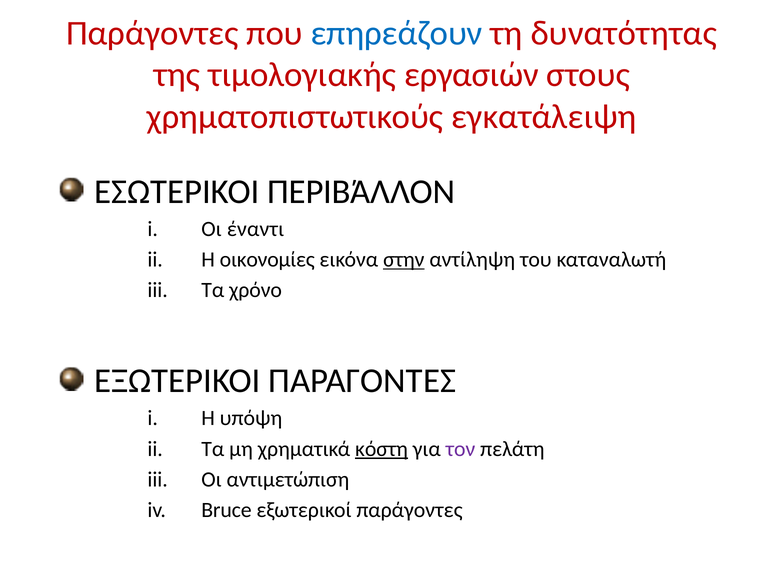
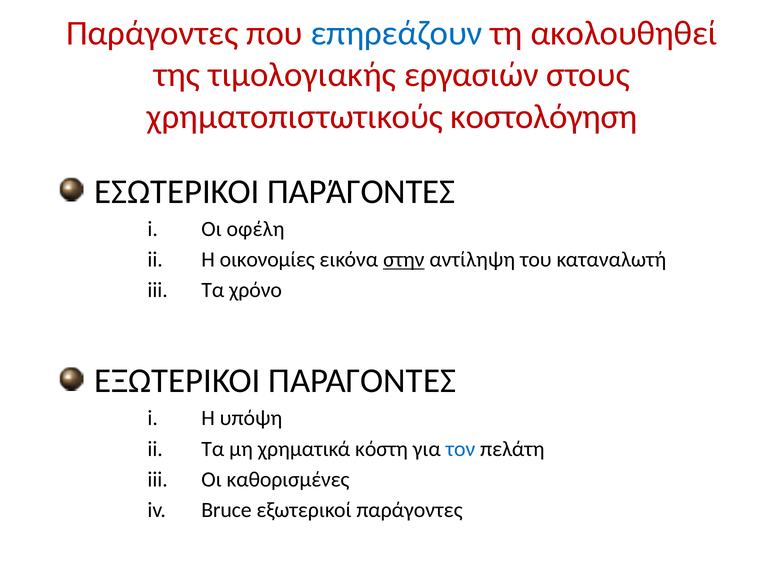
δυνατότητας: δυνατότητας -> ακολουθηθεί
εγκατάλειψη: εγκατάλειψη -> κοστολόγηση
ΕΣΩΤΕΡΙΚΟΙ ΠΕΡΙΒΆΛΛΟΝ: ΠΕΡΙΒΆΛΛΟΝ -> ΠΑΡΆΓΟΝΤΕΣ
έναντι: έναντι -> οφέλη
κόστη underline: present -> none
τον colour: purple -> blue
αντιμετώπιση: αντιμετώπιση -> καθορισμένες
